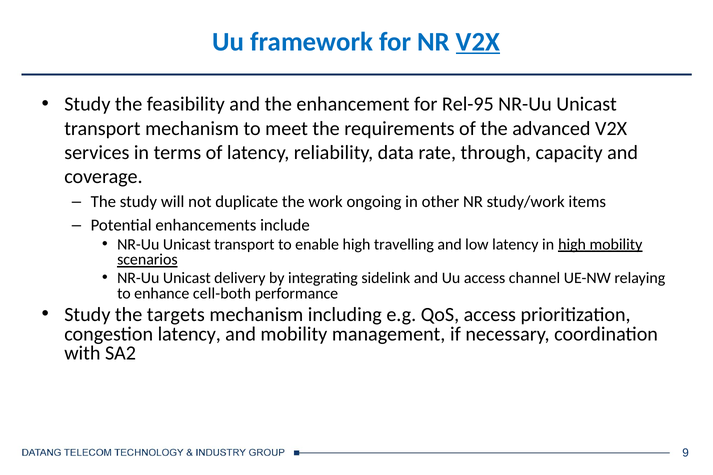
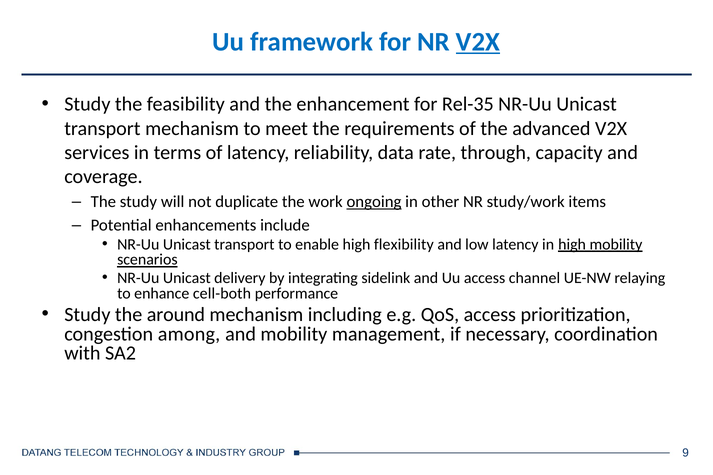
Rel-95: Rel-95 -> Rel-35
ongoing underline: none -> present
travelling: travelling -> flexibility
targets: targets -> around
congestion latency: latency -> among
